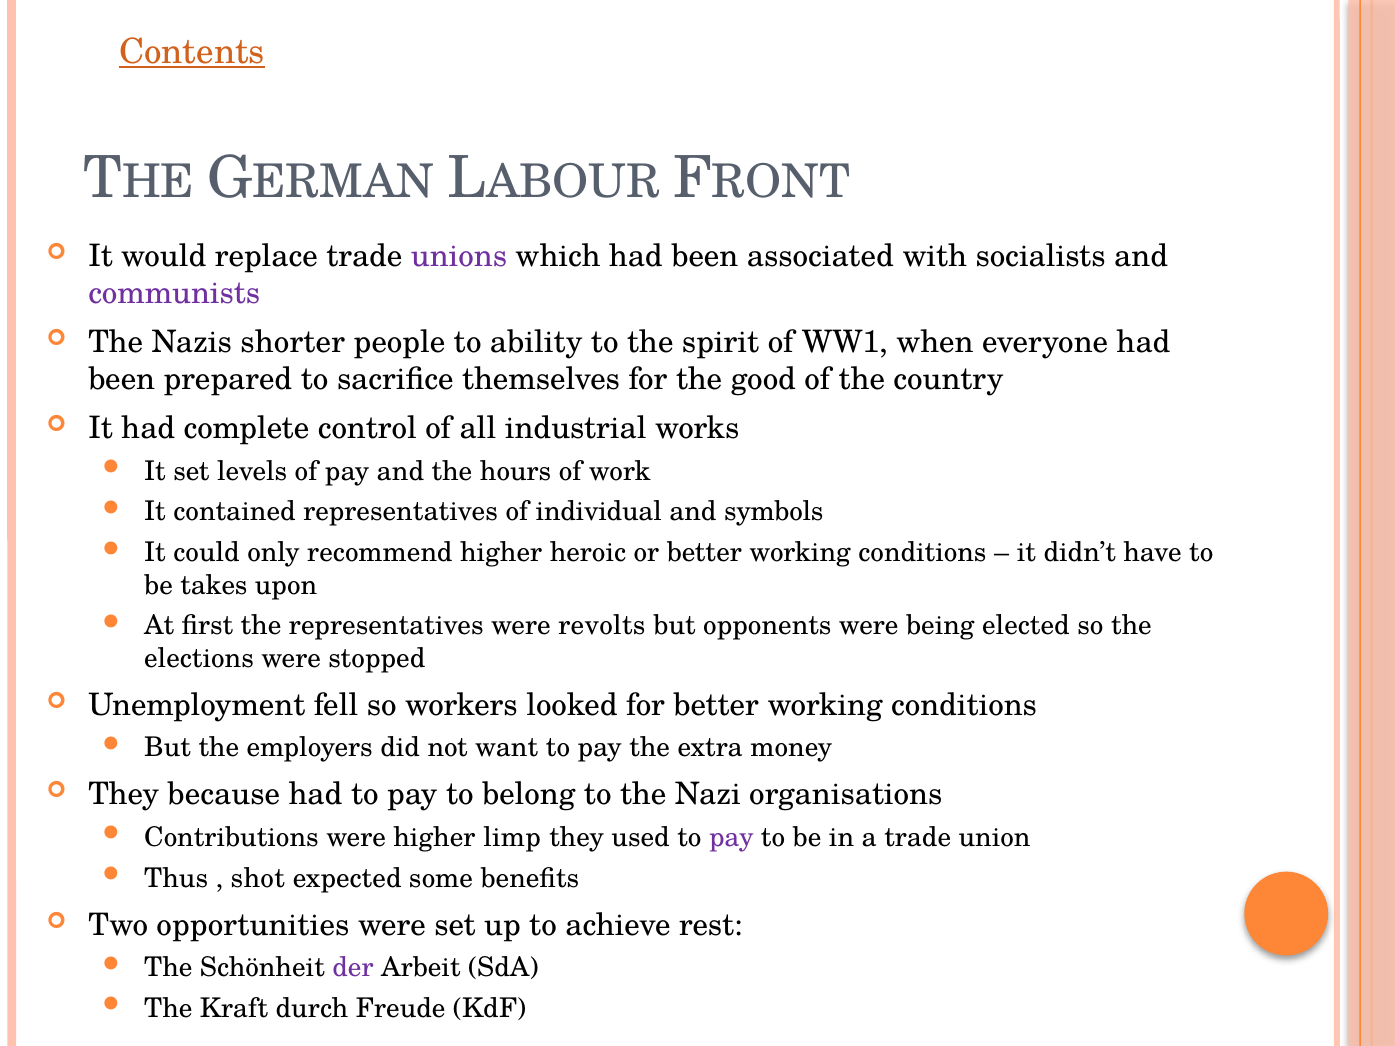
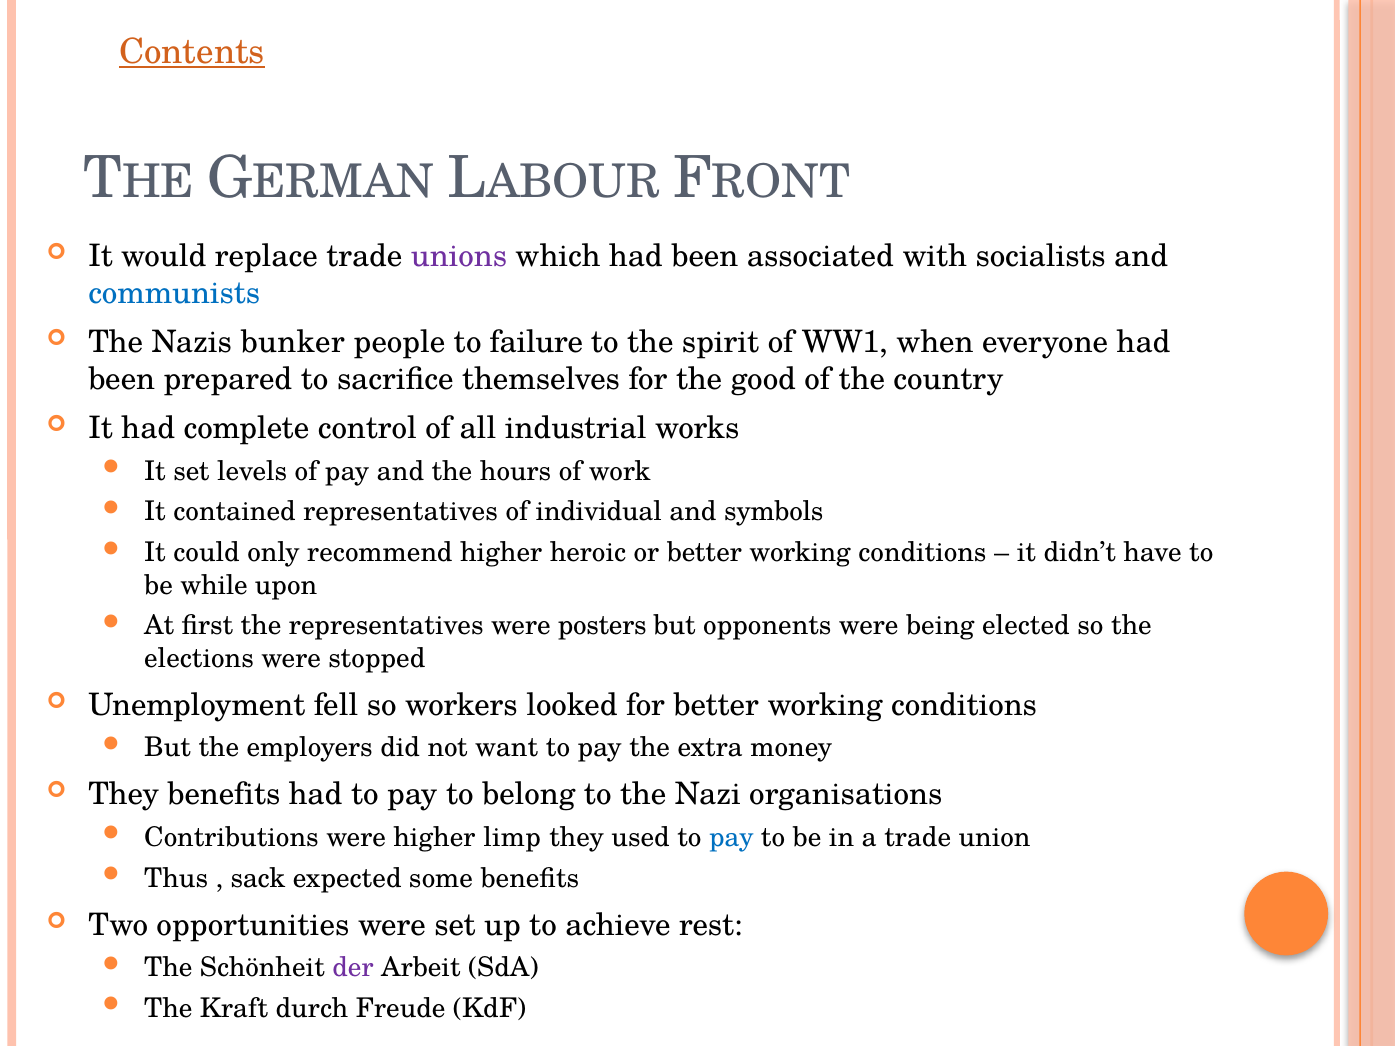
communists colour: purple -> blue
shorter: shorter -> bunker
ability: ability -> failure
takes: takes -> while
revolts: revolts -> posters
They because: because -> benefits
pay at (731, 838) colour: purple -> blue
shot: shot -> sack
